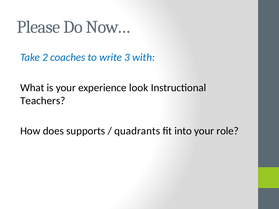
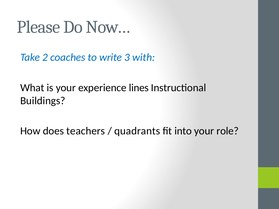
look: look -> lines
Teachers: Teachers -> Buildings
supports: supports -> teachers
